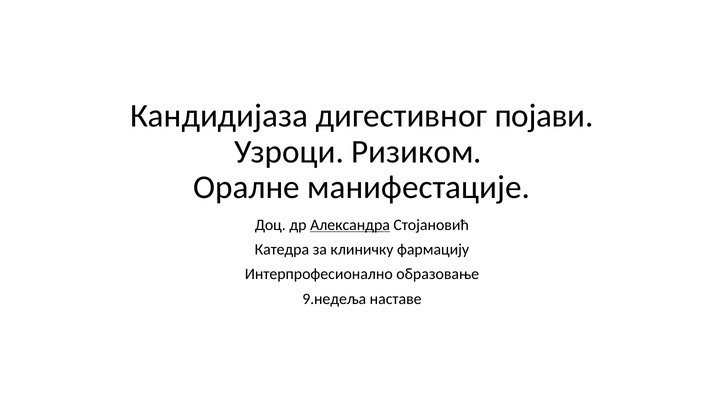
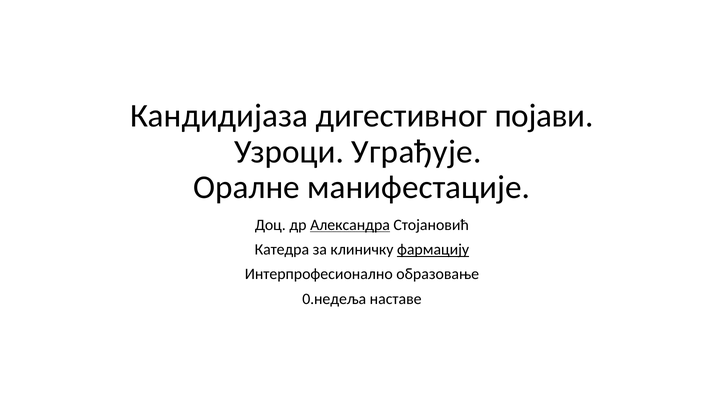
Ризиком: Ризиком -> Уграђује
фармацију underline: none -> present
9.недеља: 9.недеља -> 0.недеља
